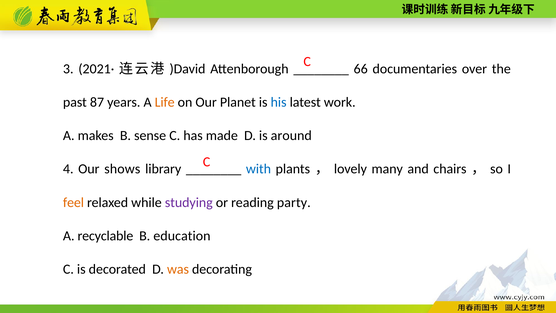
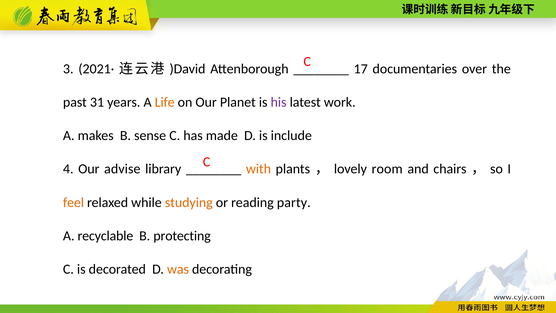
66: 66 -> 17
87: 87 -> 31
his colour: blue -> purple
around: around -> include
shows: shows -> advise
with colour: blue -> orange
many: many -> room
studying colour: purple -> orange
education: education -> protecting
